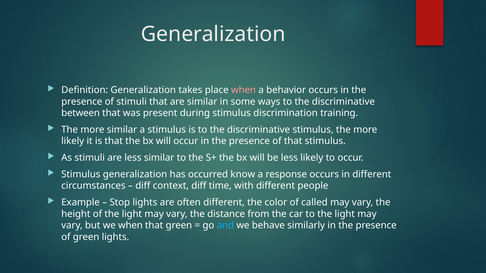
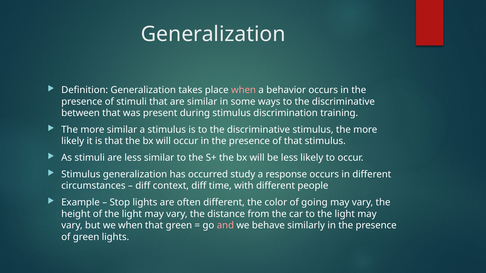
know: know -> study
called: called -> going
and colour: light blue -> pink
